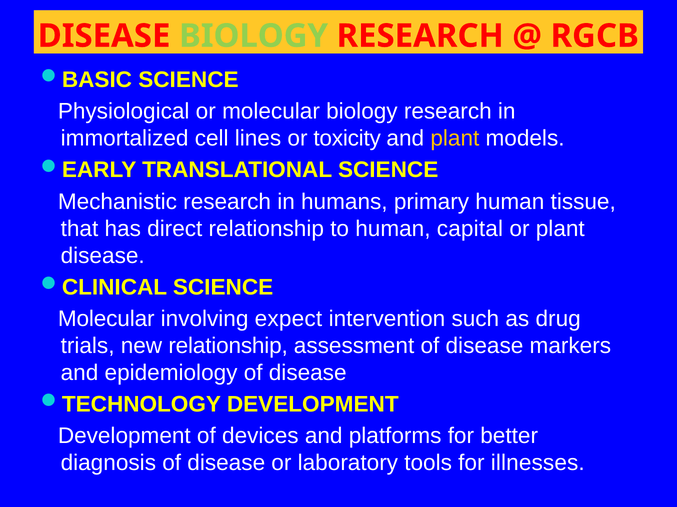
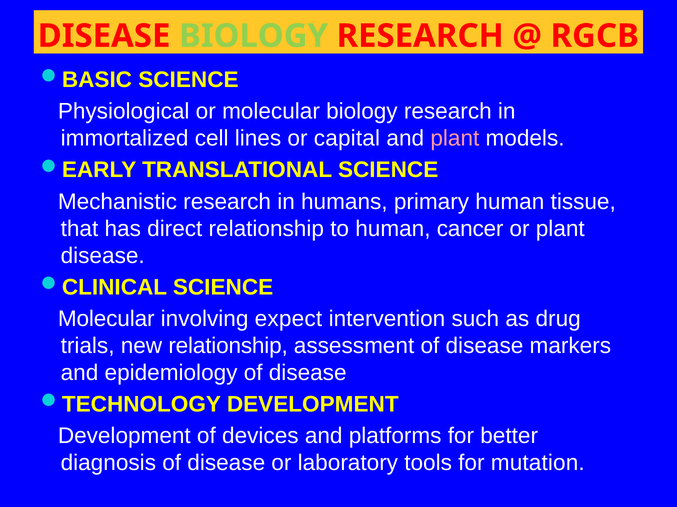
toxicity: toxicity -> capital
plant at (455, 139) colour: yellow -> pink
capital: capital -> cancer
illnesses: illnesses -> mutation
